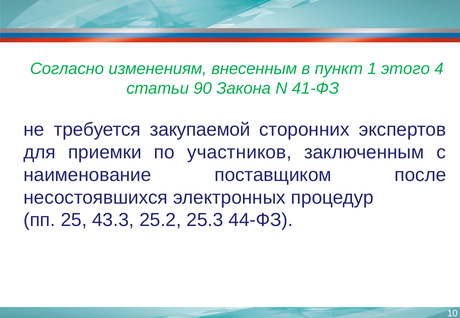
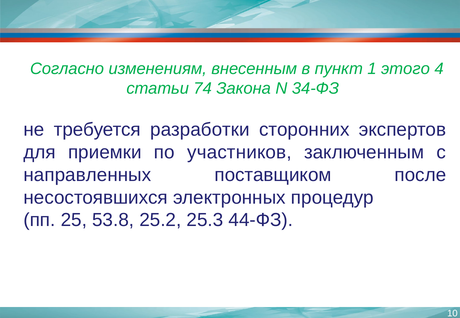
90: 90 -> 74
41-ФЗ: 41-ФЗ -> 34-ФЗ
закупаемой: закупаемой -> разработки
наименование: наименование -> направленных
43.3: 43.3 -> 53.8
